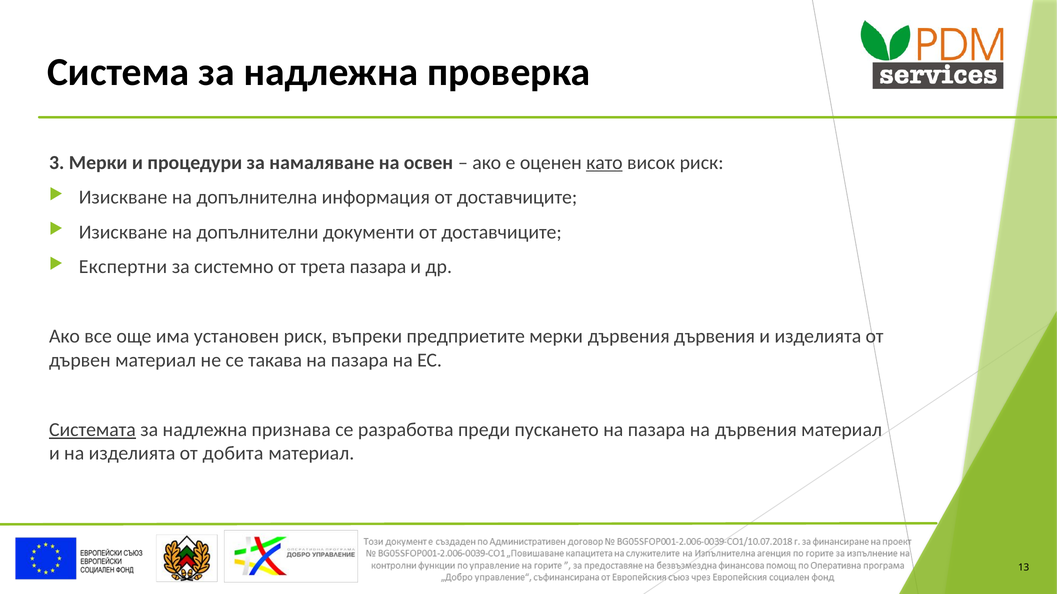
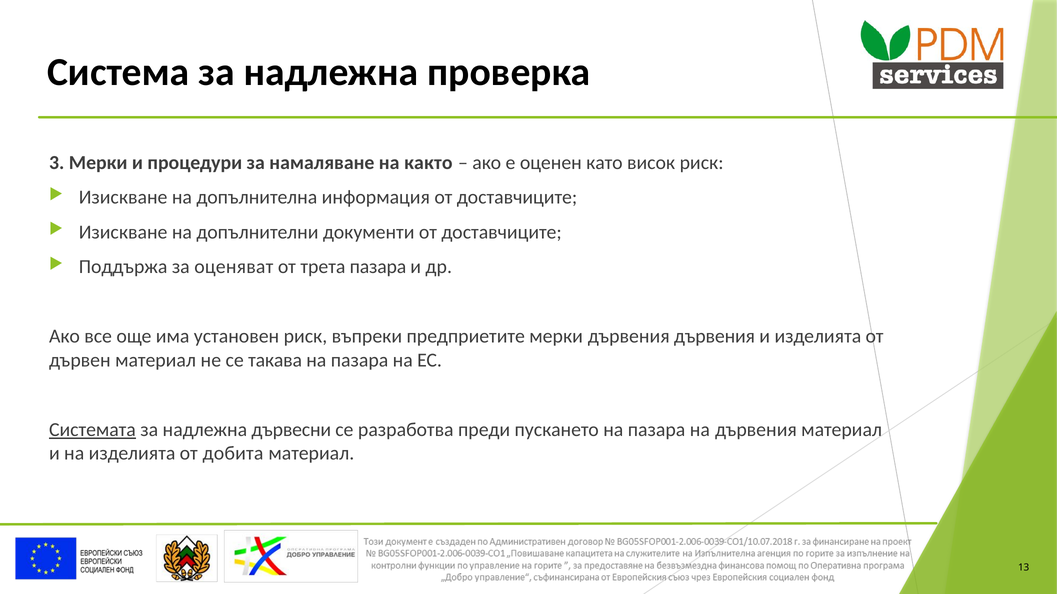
освен: освен -> както
като underline: present -> none
Експертни: Експертни -> Поддържа
системно: системно -> оценяват
признава: признава -> дървесни
